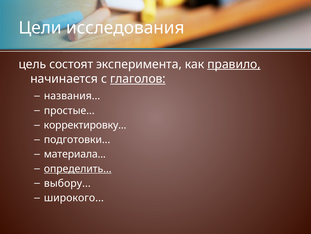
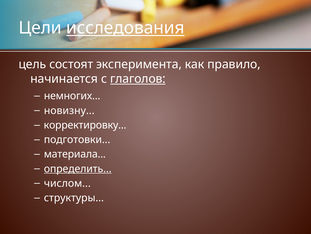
исследования underline: none -> present
правило underline: present -> none
названия: названия -> немногих
простые: простые -> новизну
выбору: выбору -> числом
широкого: широкого -> структуры
